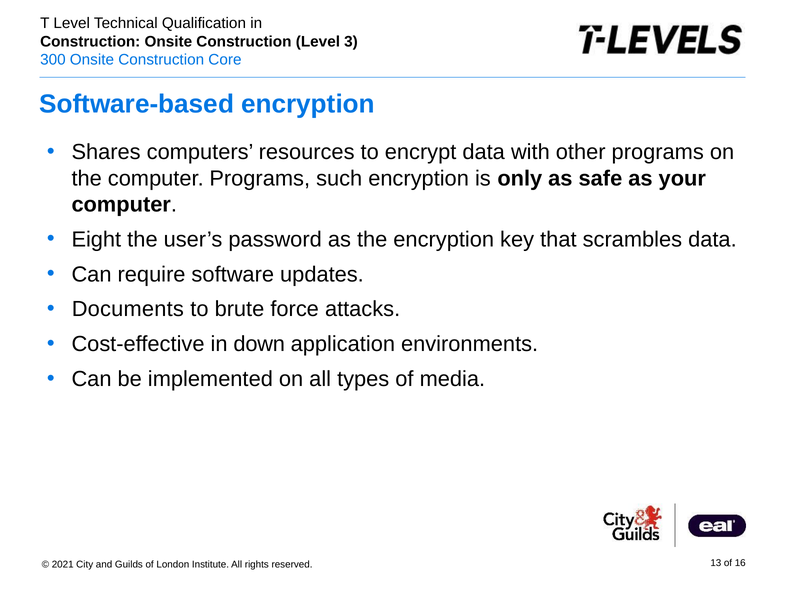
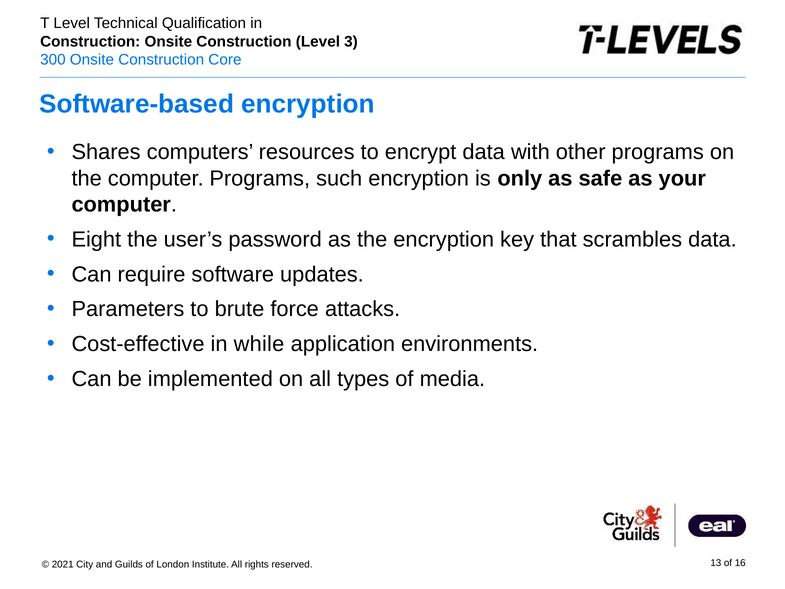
Documents: Documents -> Parameters
down: down -> while
